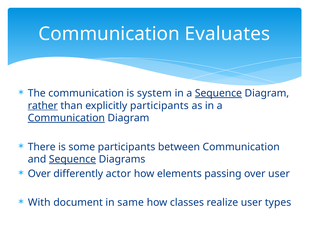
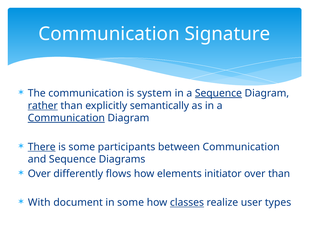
Evaluates: Evaluates -> Signature
explicitly participants: participants -> semantically
There underline: none -> present
Sequence at (72, 159) underline: present -> none
actor: actor -> flows
passing: passing -> initiator
over user: user -> than
in same: same -> some
classes underline: none -> present
